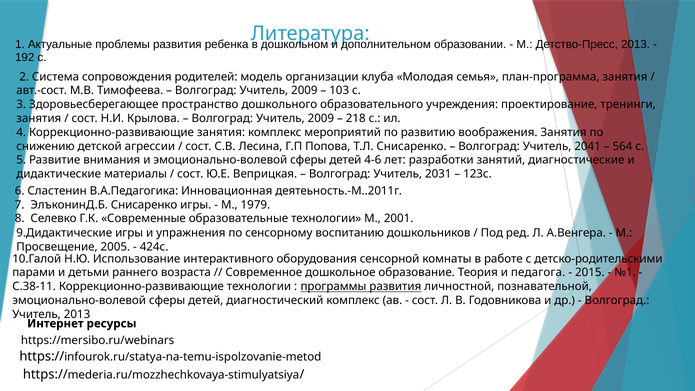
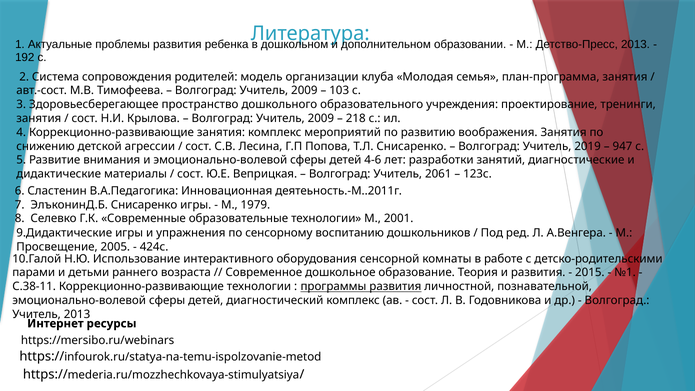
2041: 2041 -> 2019
564: 564 -> 947
2031: 2031 -> 2061
и педагога: педагога -> развития
